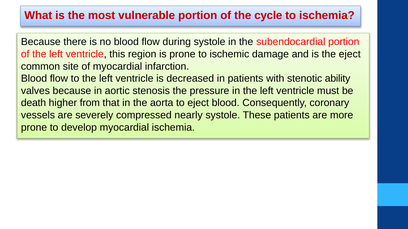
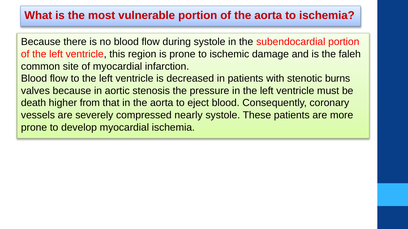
of the cycle: cycle -> aorta
the eject: eject -> faleh
ability: ability -> burns
